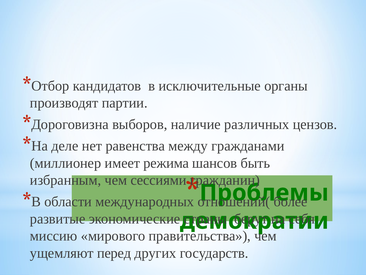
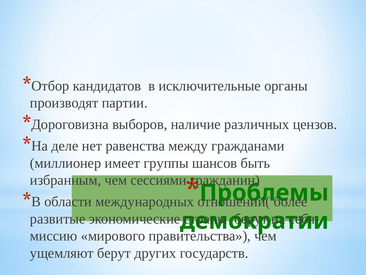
режима: режима -> группы
ущемляют перед: перед -> берут
